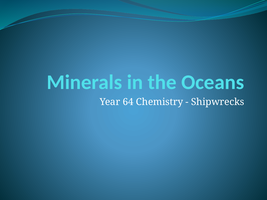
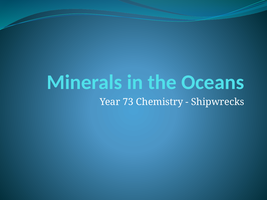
64: 64 -> 73
